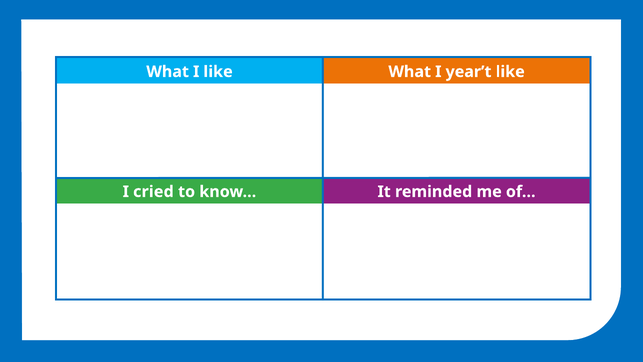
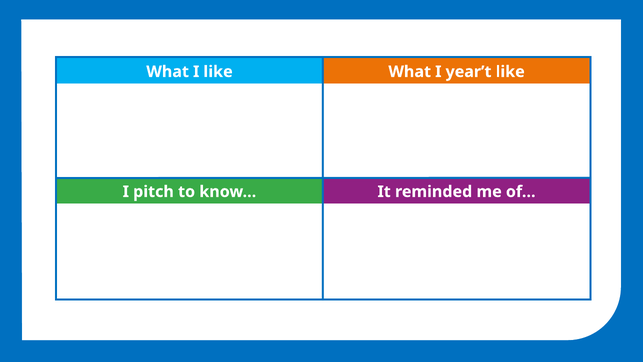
cried: cried -> pitch
